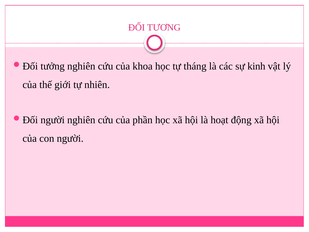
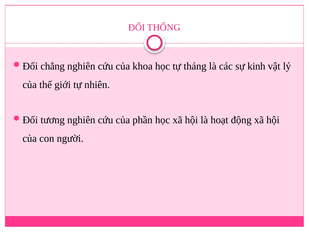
TƯƠNG: TƯƠNG -> THỐNG
tưởng: tưởng -> chẳng
người at (53, 120): người -> tương
